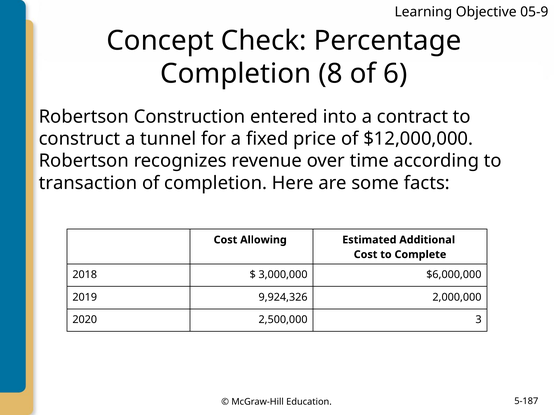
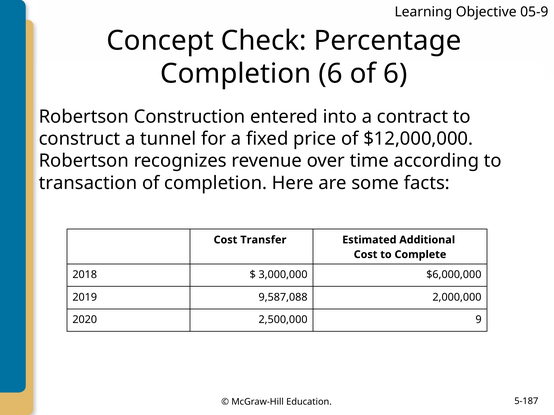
Completion 8: 8 -> 6
Allowing: Allowing -> Transfer
9,924,326: 9,924,326 -> 9,587,088
3: 3 -> 9
